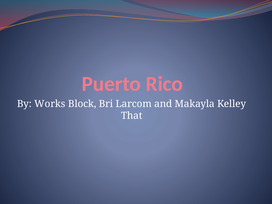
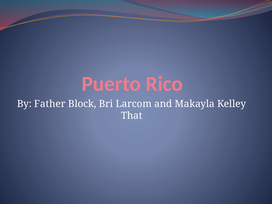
Works: Works -> Father
